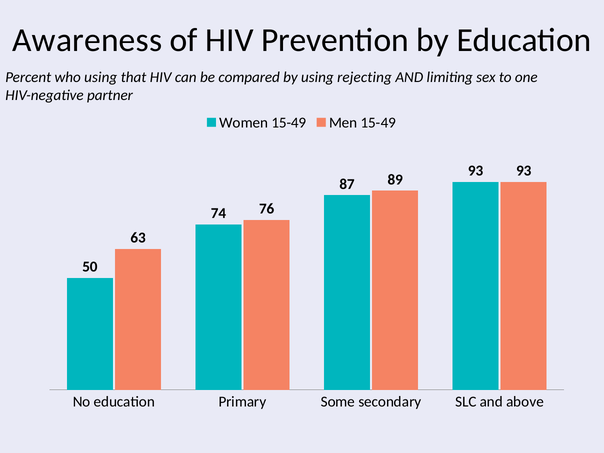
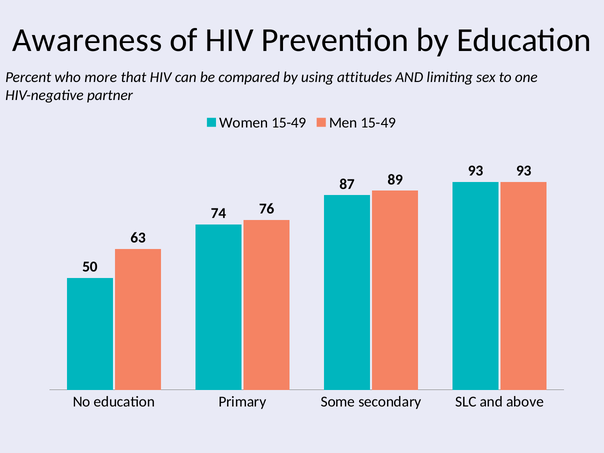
who using: using -> more
rejecting: rejecting -> attitudes
